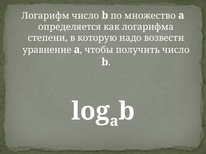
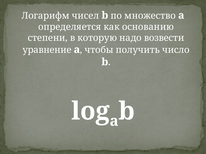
Логарифм число: число -> чисел
логарифма: логарифма -> основанию
